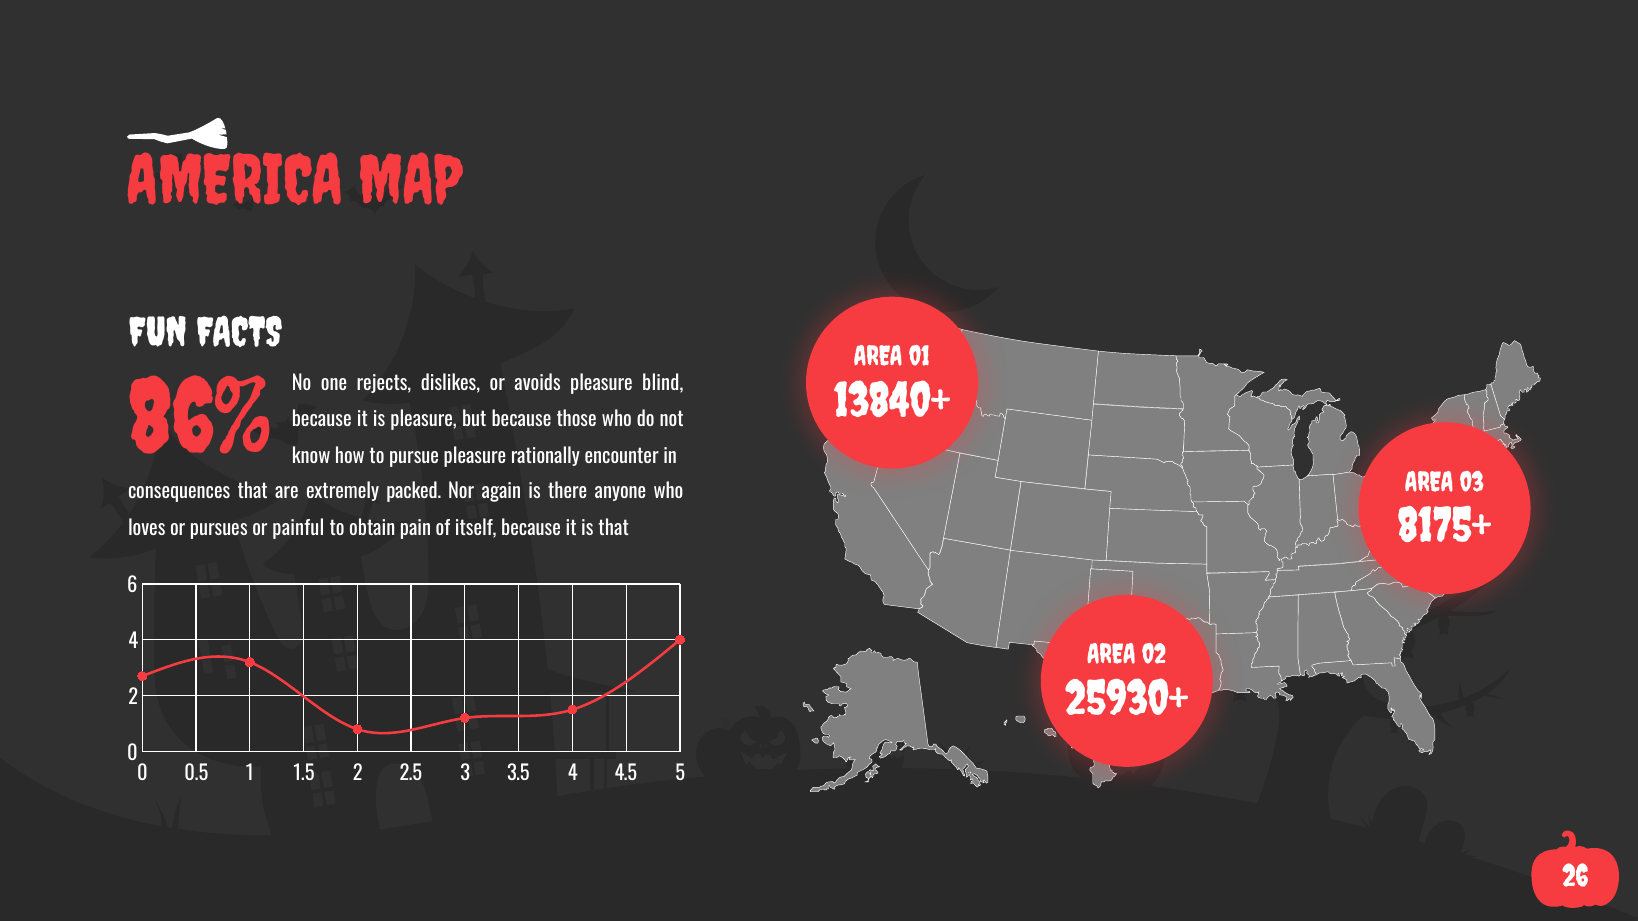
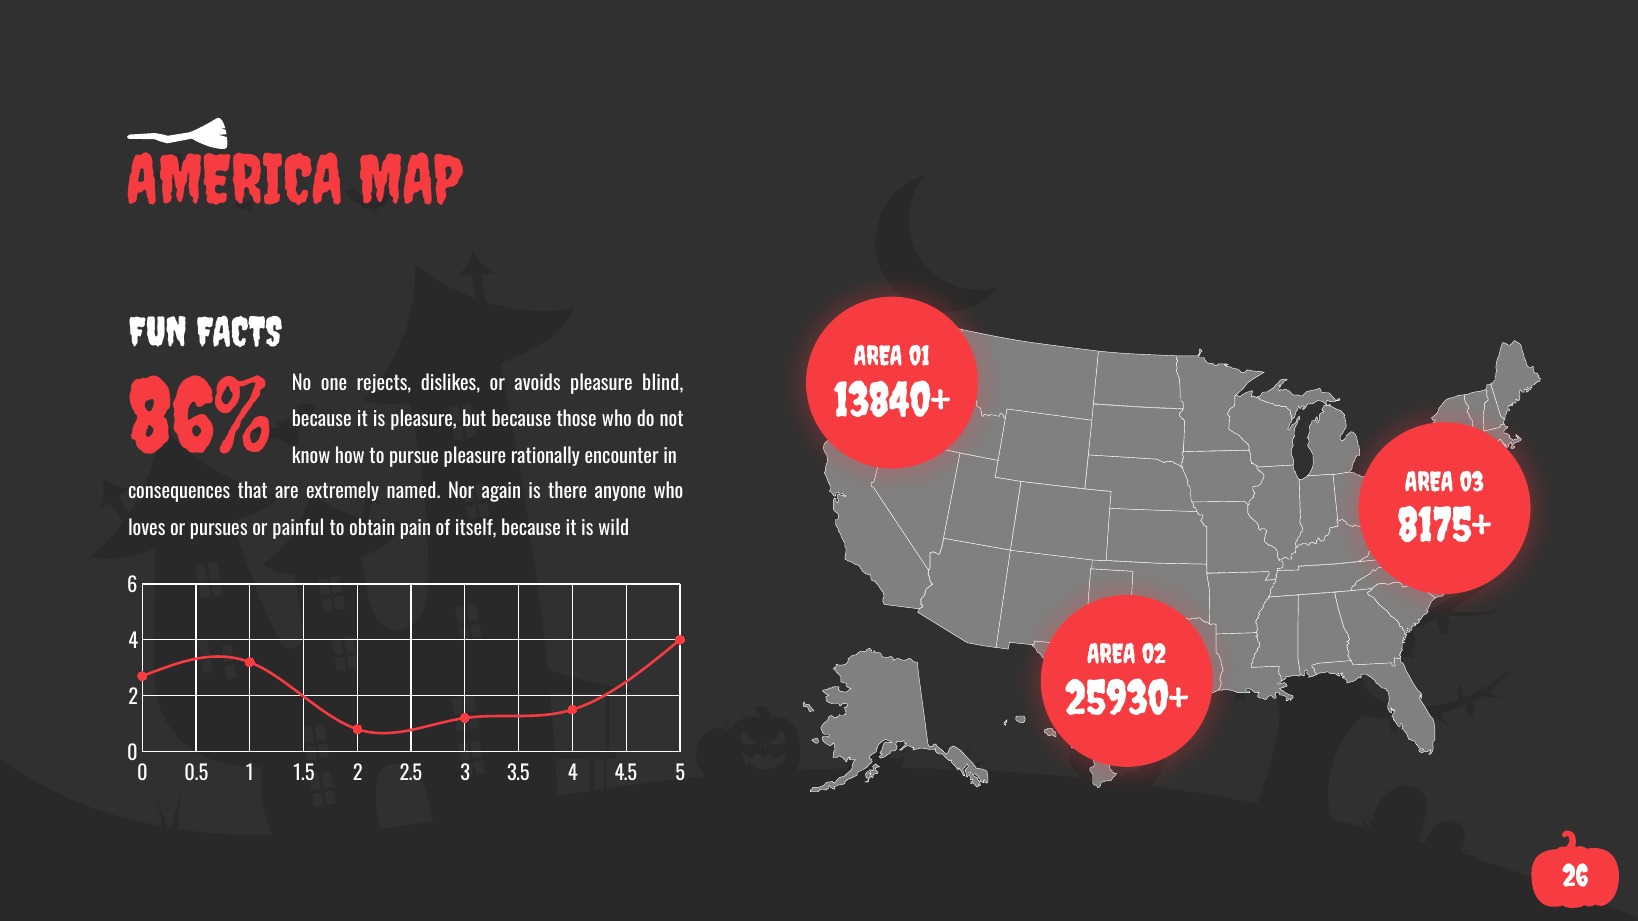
packed: packed -> named
is that: that -> wild
